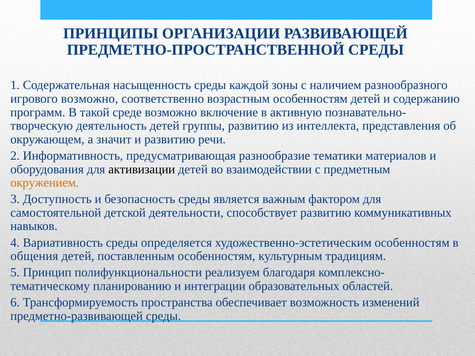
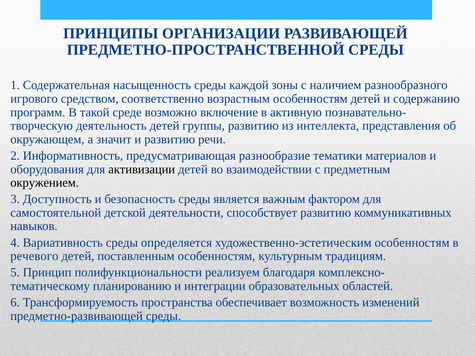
игрового возможно: возможно -> средством
окружением colour: orange -> black
общения: общения -> речевого
